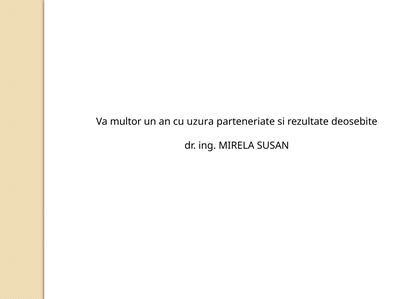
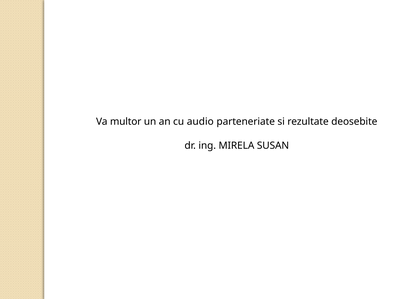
uzura: uzura -> audio
